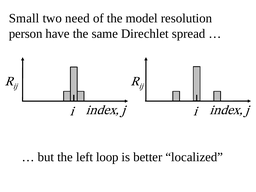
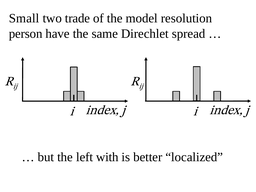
need: need -> trade
loop: loop -> with
